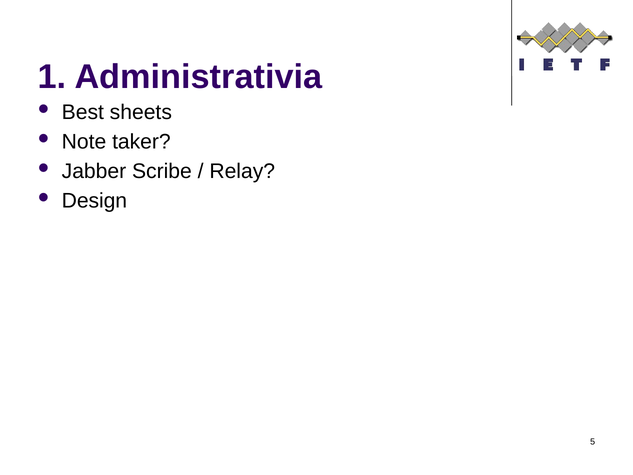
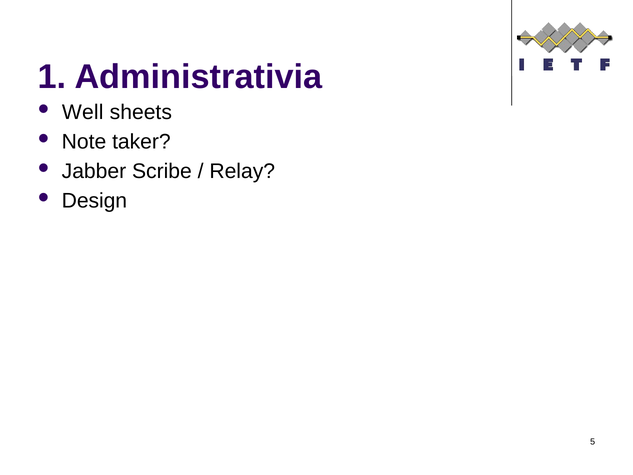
Best: Best -> Well
